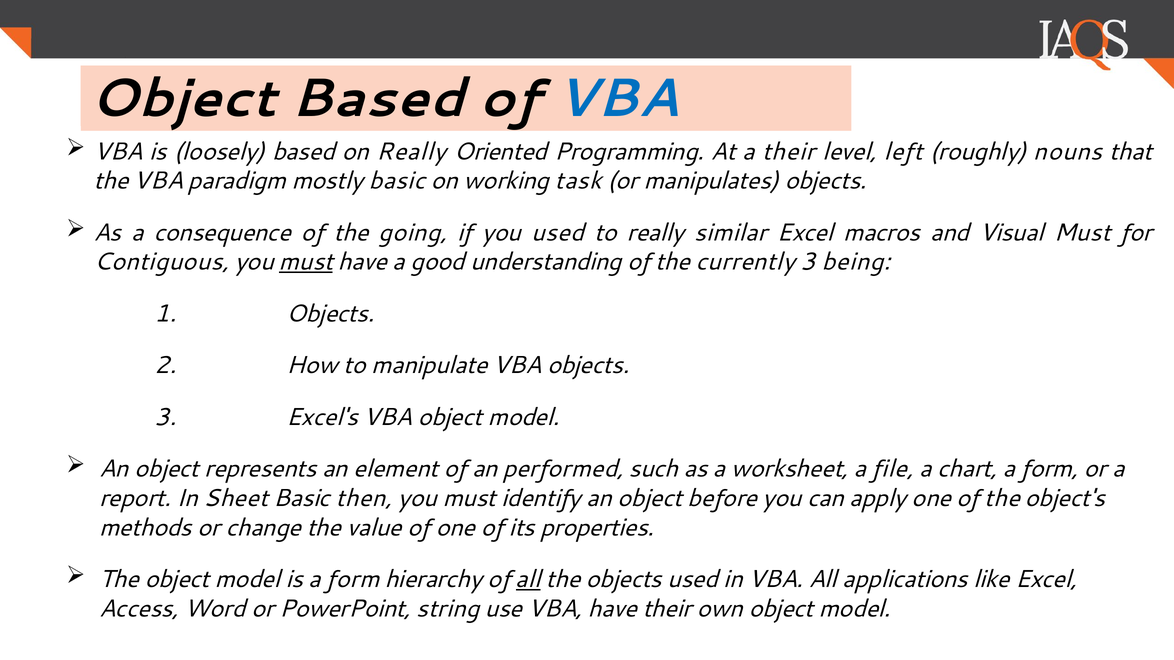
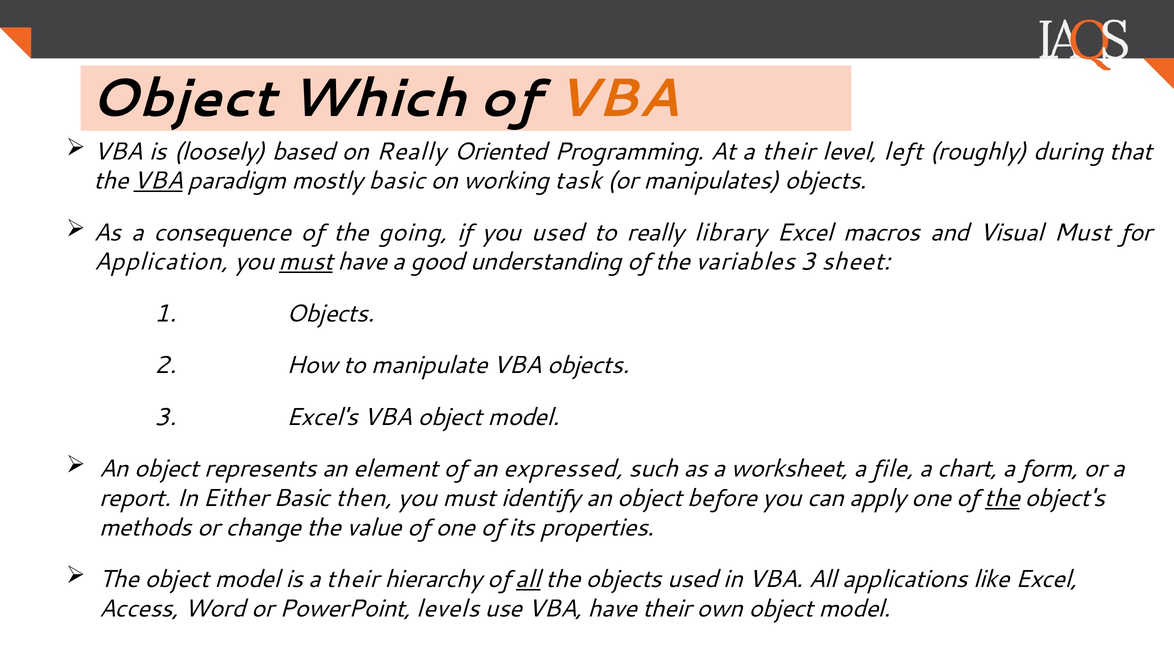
Object Based: Based -> Which
VBA at (617, 99) colour: blue -> orange
nouns: nouns -> during
VBA at (158, 181) underline: none -> present
similar: similar -> library
Contiguous: Contiguous -> Application
currently: currently -> variables
being: being -> sheet
performed: performed -> expressed
Sheet: Sheet -> Either
the at (1002, 498) underline: none -> present
is a form: form -> their
string: string -> levels
